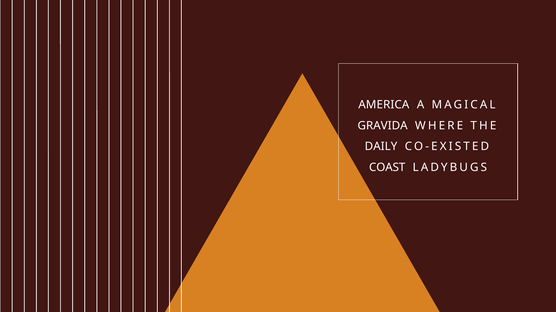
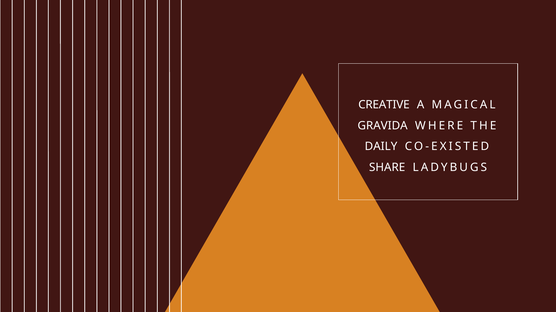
AMERICA: AMERICA -> CREATIVE
COAST: COAST -> SHARE
